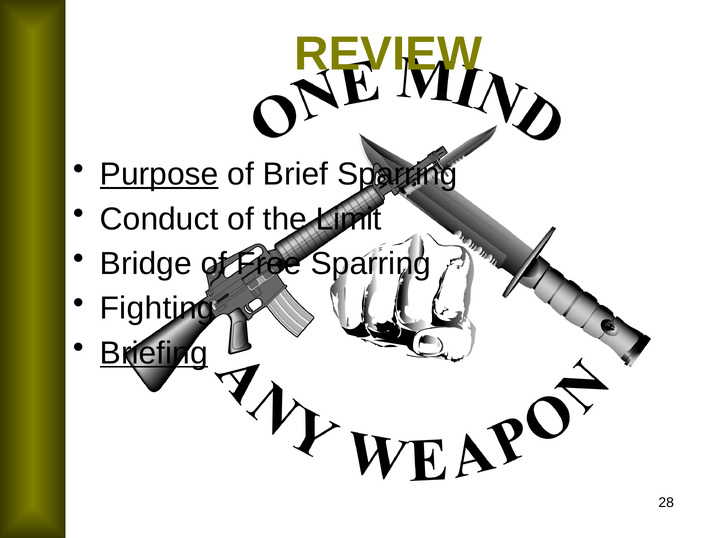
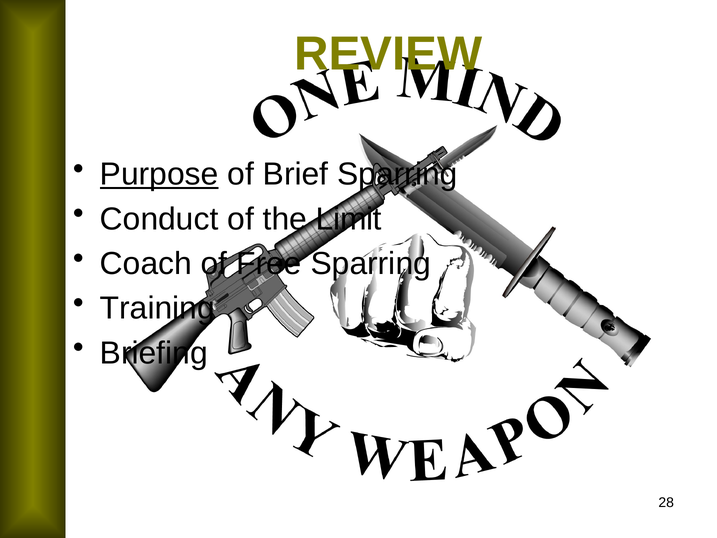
Bridge: Bridge -> Coach
Fighting: Fighting -> Training
Briefing underline: present -> none
